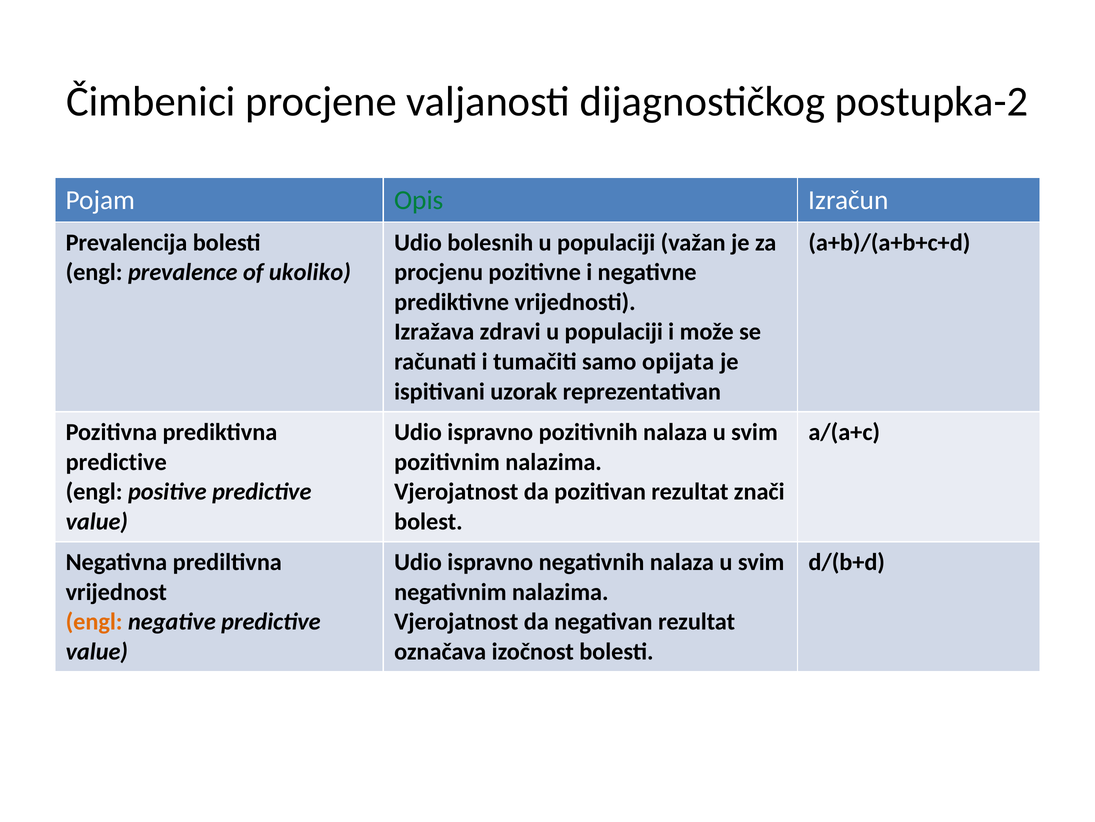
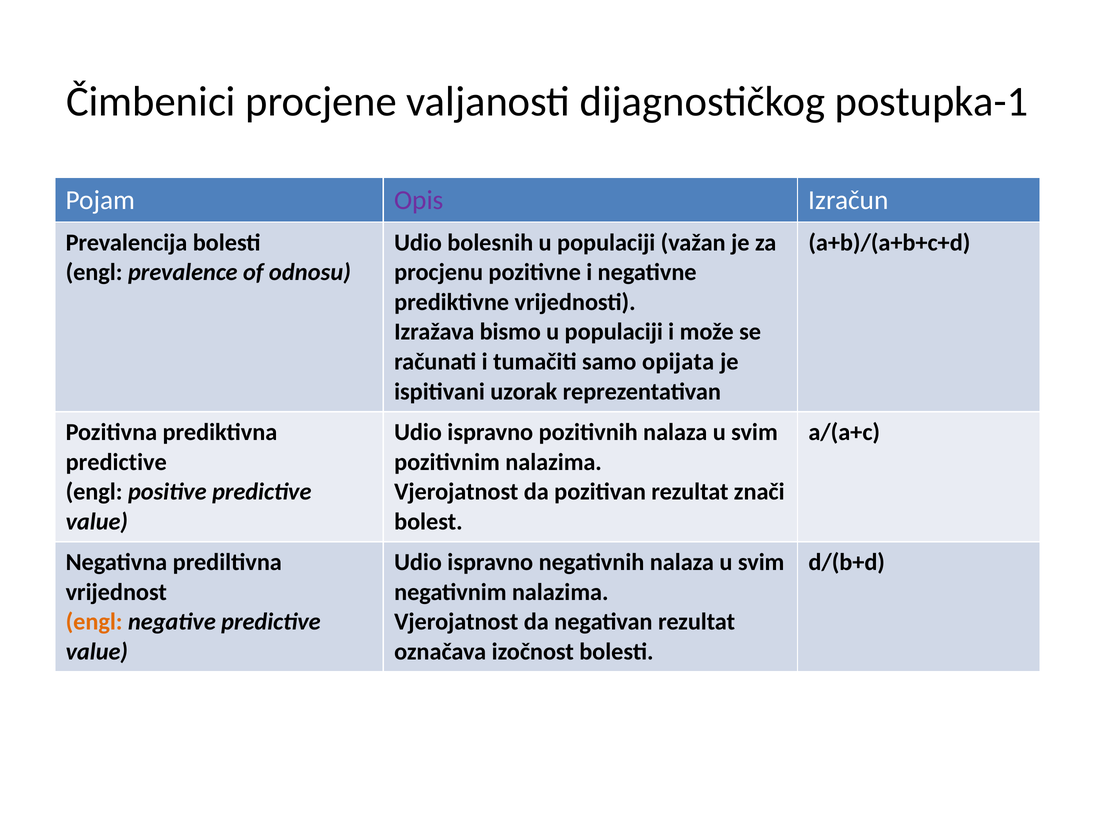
postupka-2: postupka-2 -> postupka-1
Opis colour: green -> purple
ukoliko: ukoliko -> odnosu
zdravi: zdravi -> bismo
